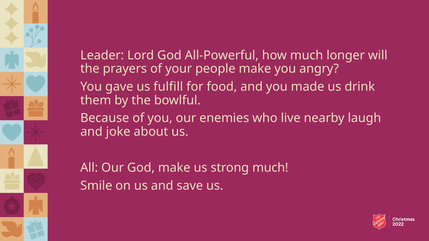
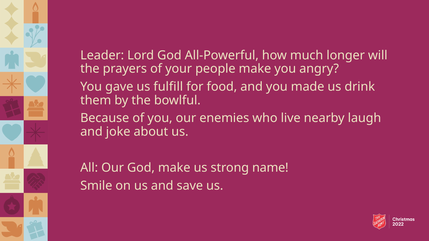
strong much: much -> name
